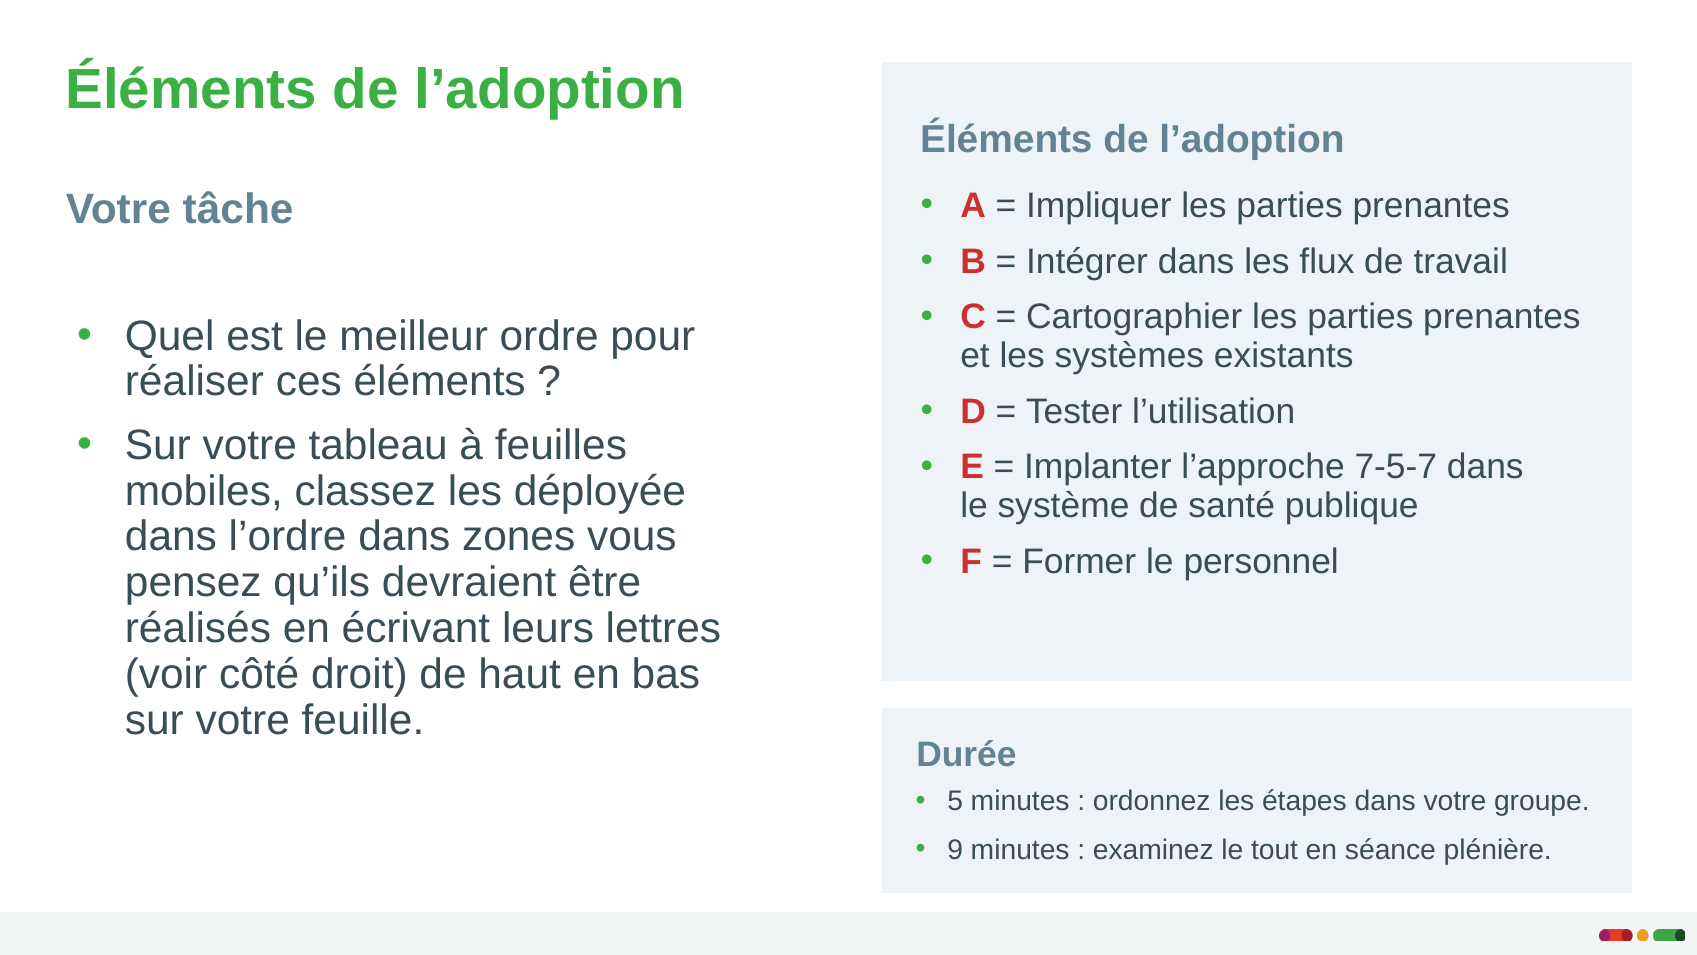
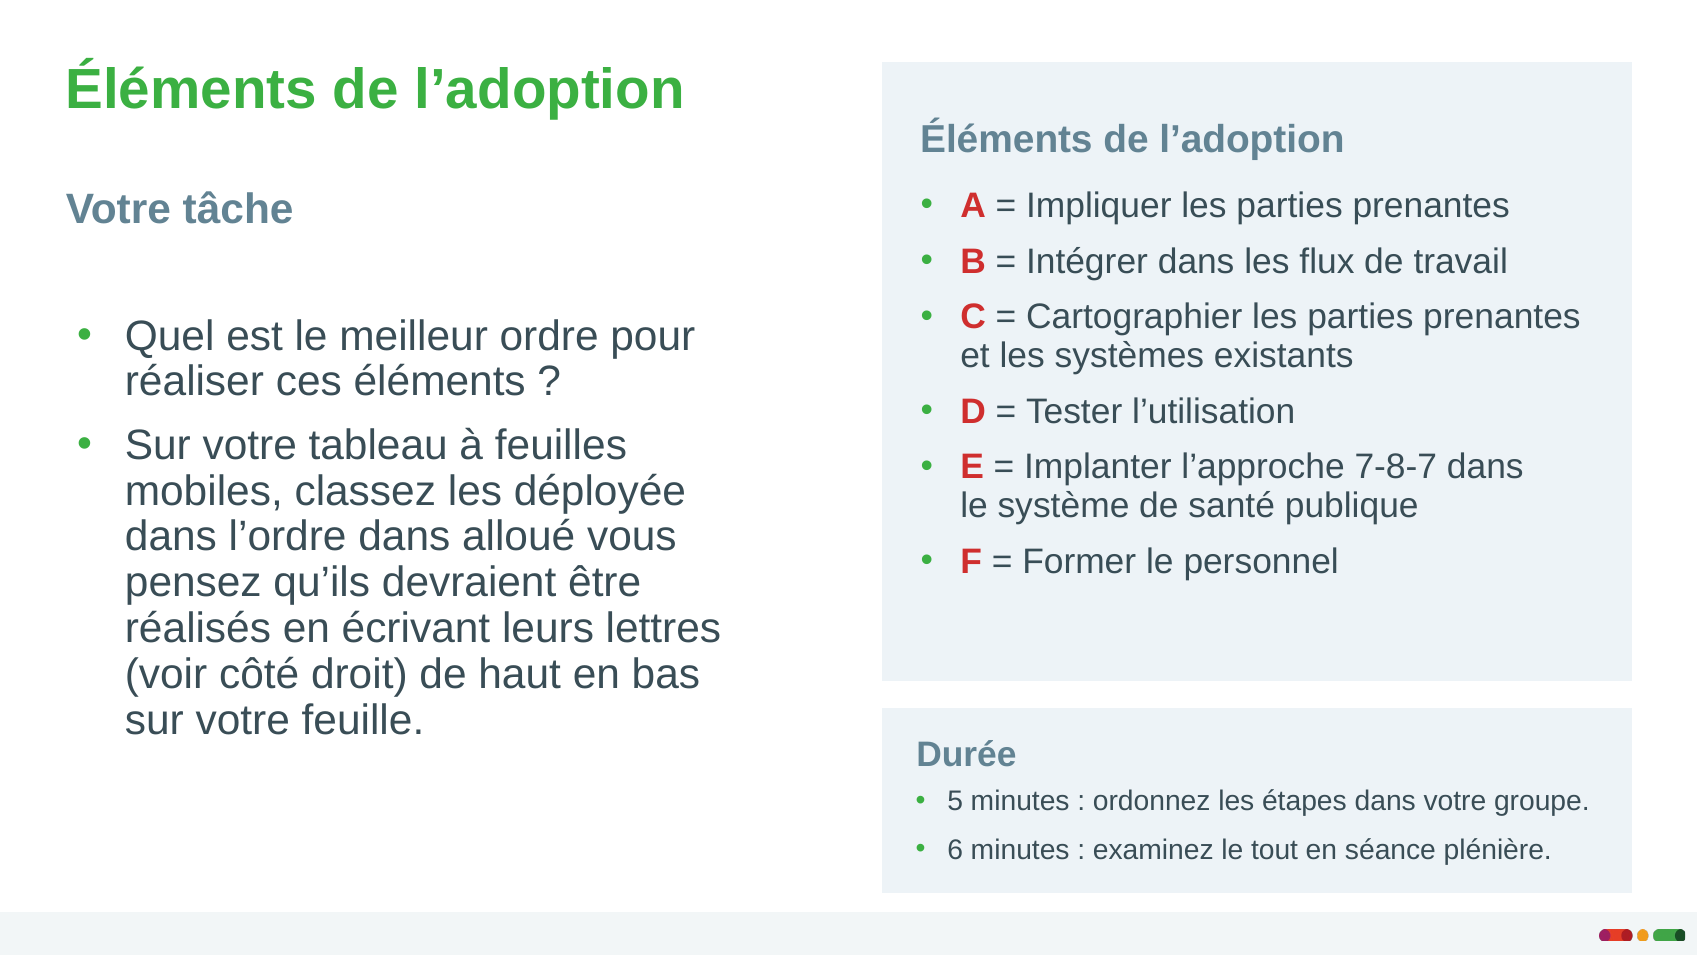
7-5-7: 7-5-7 -> 7-8-7
zones: zones -> alloué
9: 9 -> 6
